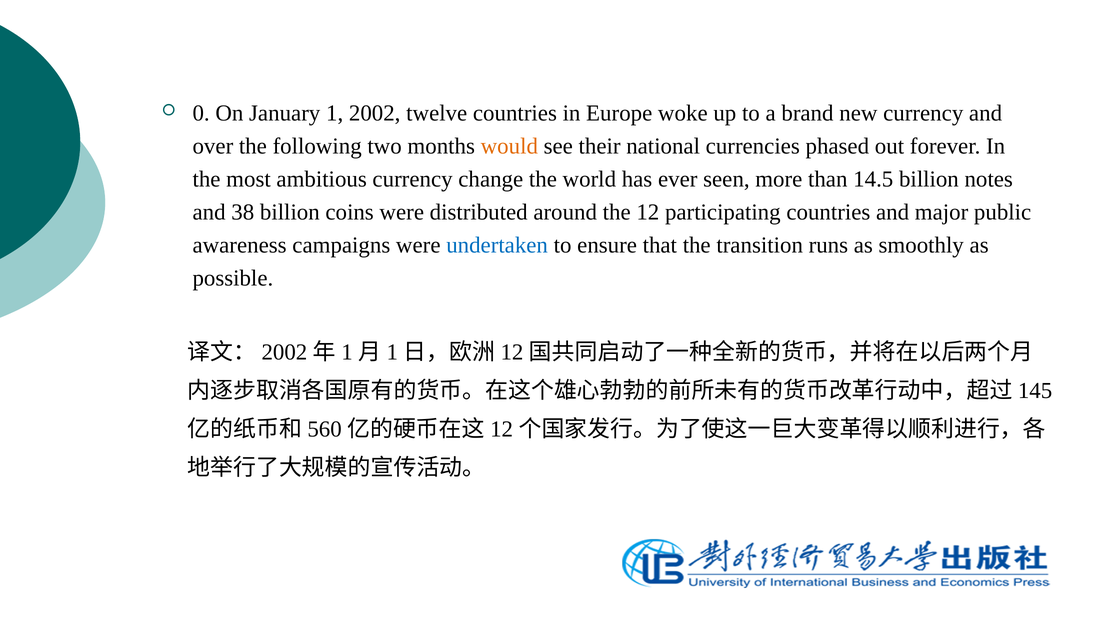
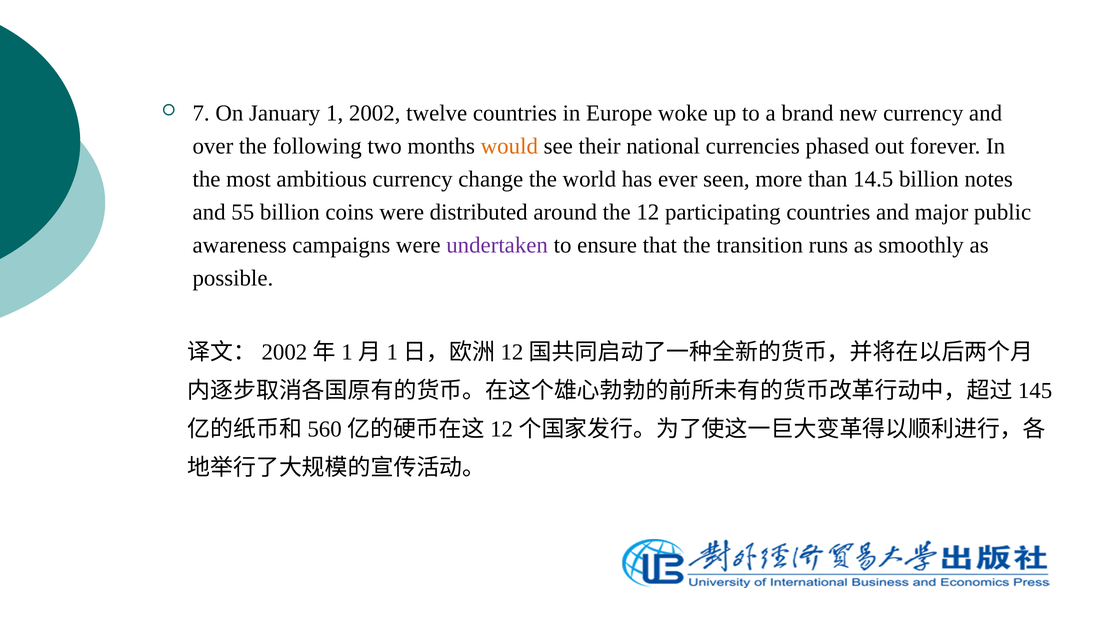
0: 0 -> 7
38: 38 -> 55
undertaken colour: blue -> purple
